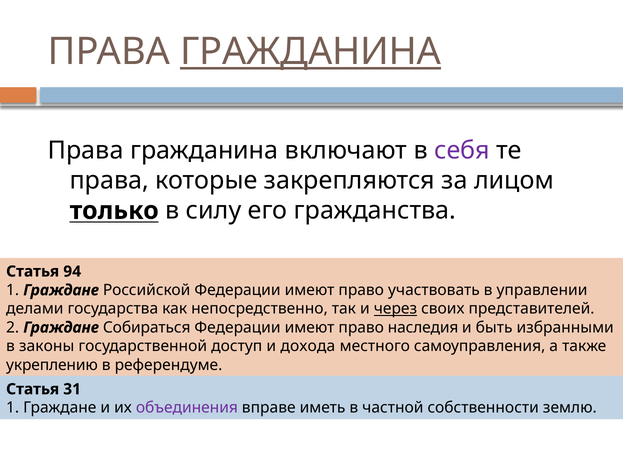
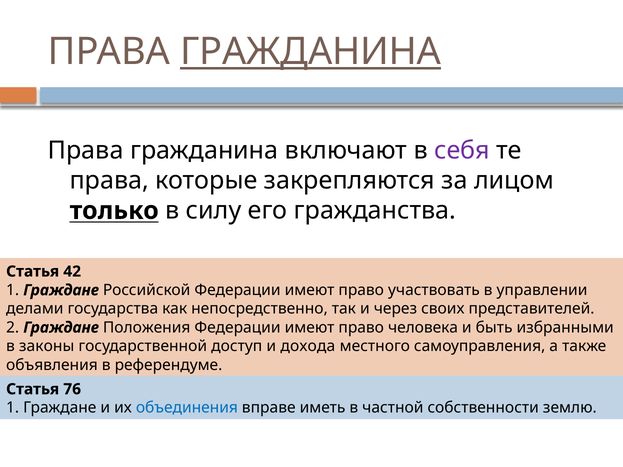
94: 94 -> 42
через underline: present -> none
Собираться: Собираться -> Положения
наследия: наследия -> человека
укреплению: укреплению -> объявления
31: 31 -> 76
объединения colour: purple -> blue
